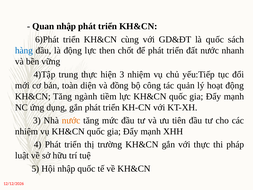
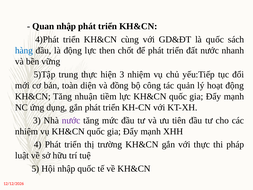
6)Phát: 6)Phát -> 4)Phát
4)Tập: 4)Tập -> 5)Tập
ngành: ngành -> nhuận
nước at (71, 120) colour: orange -> purple
